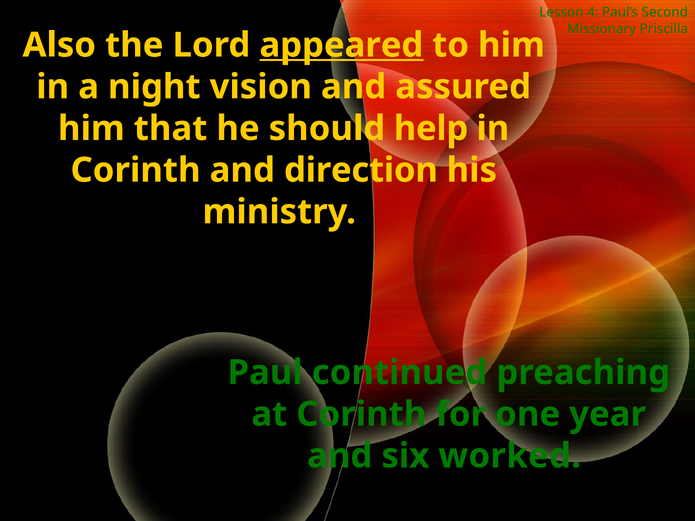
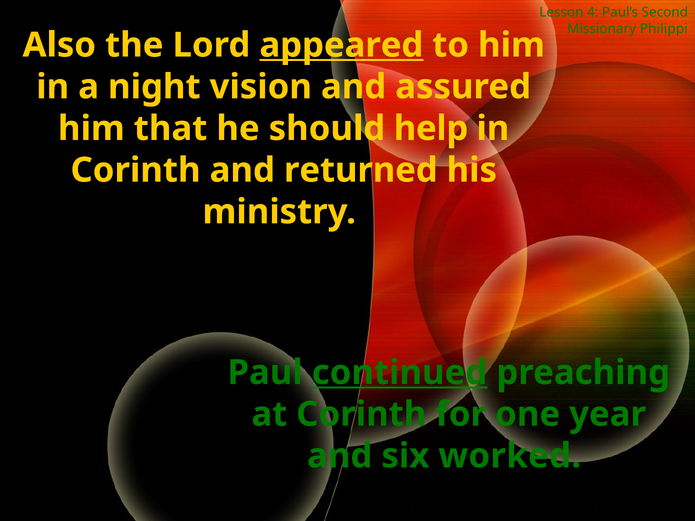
Priscilla: Priscilla -> Philippi
direction: direction -> returned
continued underline: none -> present
